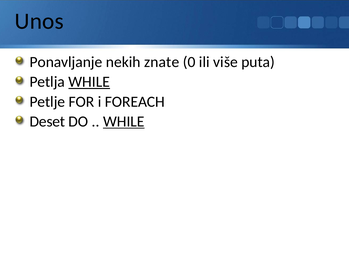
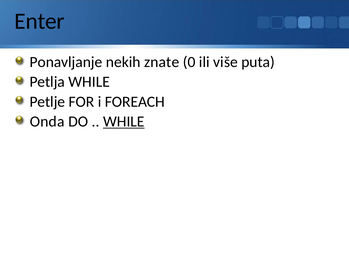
Unos: Unos -> Enter
WHILE at (89, 82) underline: present -> none
Deset: Deset -> Onda
